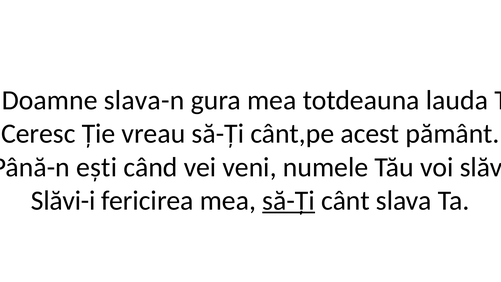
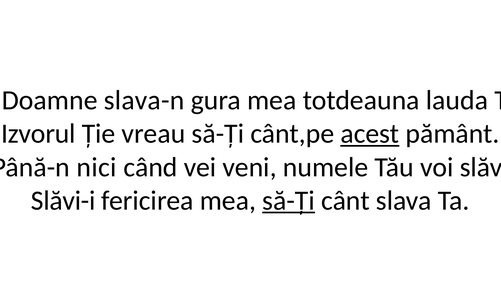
Ceresc: Ceresc -> Izvorul
acest underline: none -> present
ești: ești -> nici
